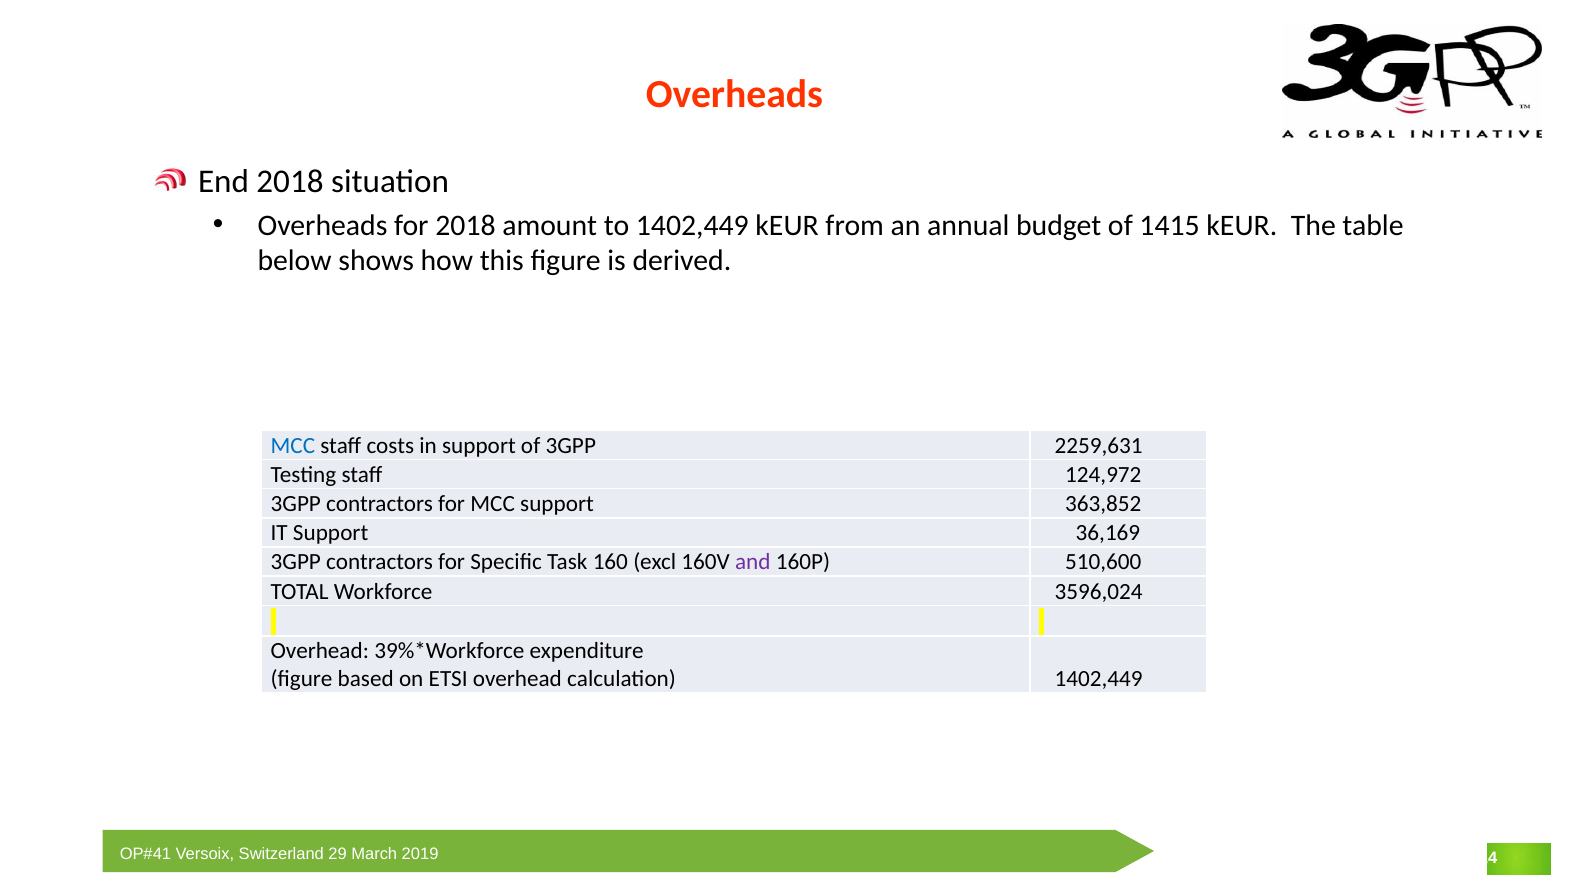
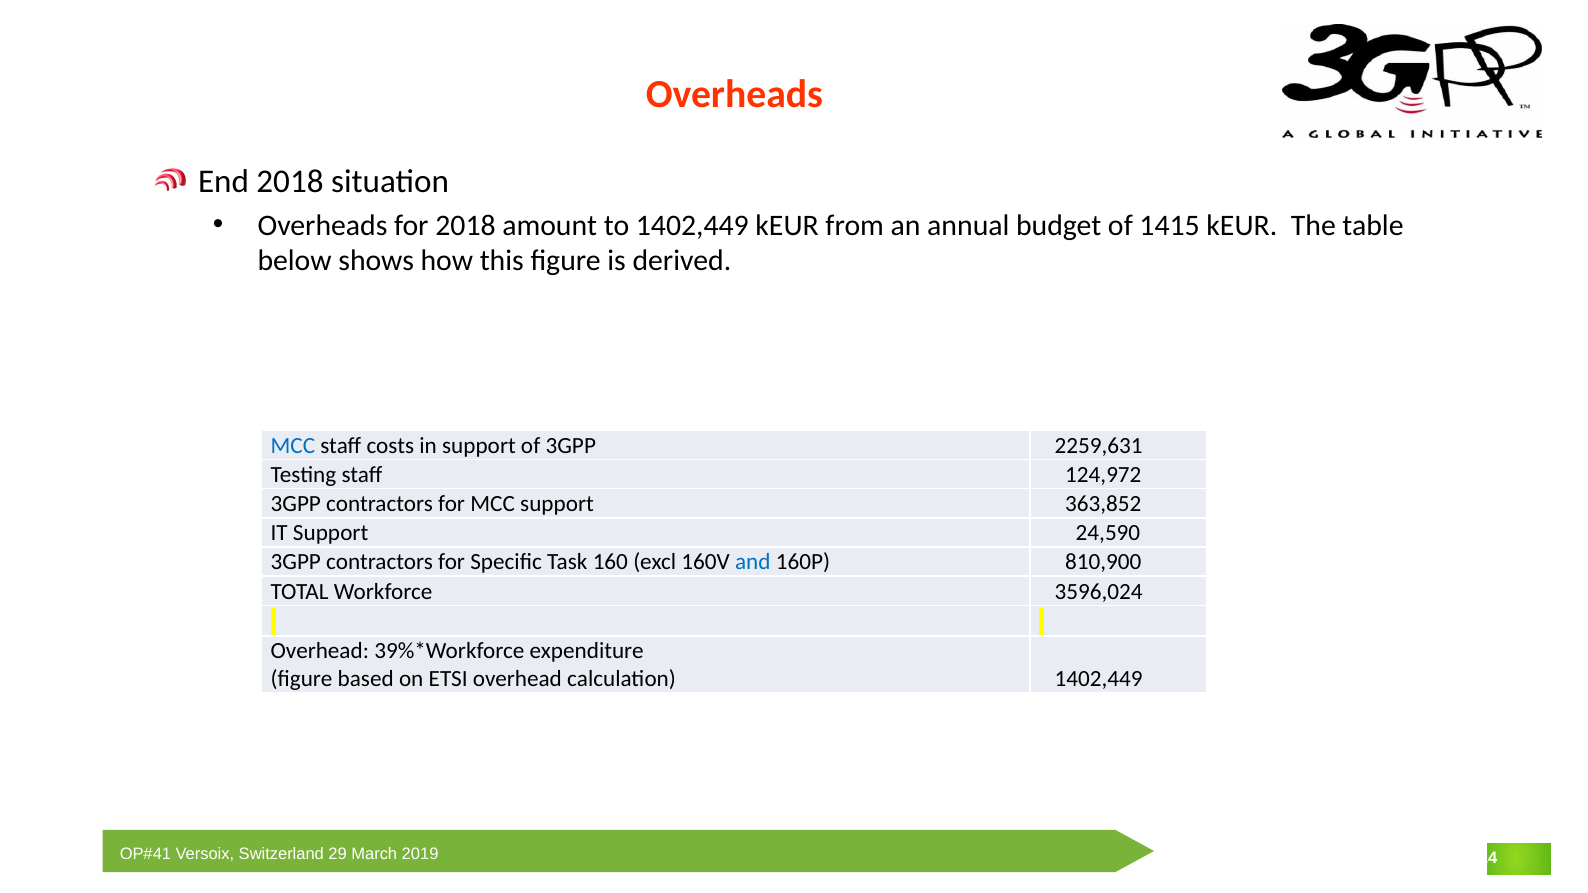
36,169: 36,169 -> 24,590
and colour: purple -> blue
510,600: 510,600 -> 810,900
